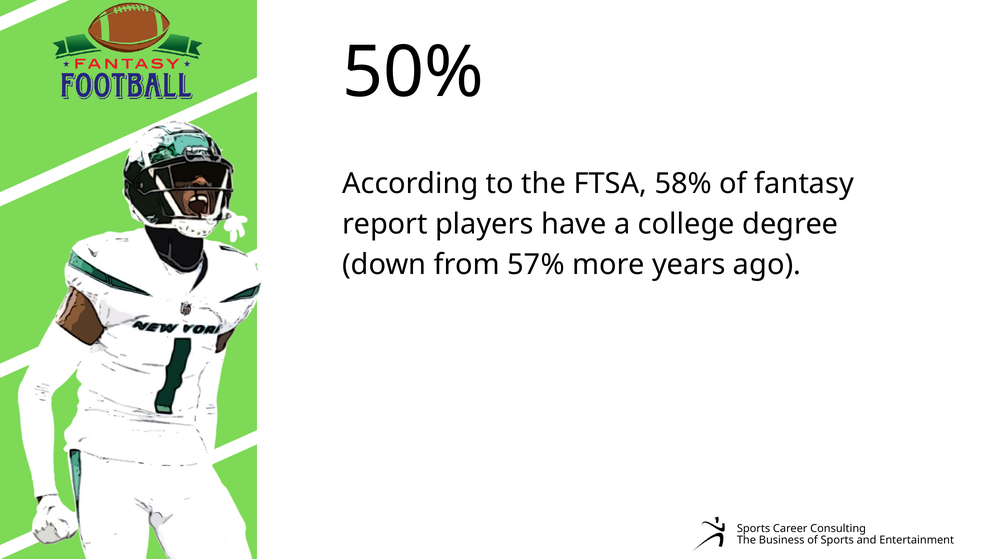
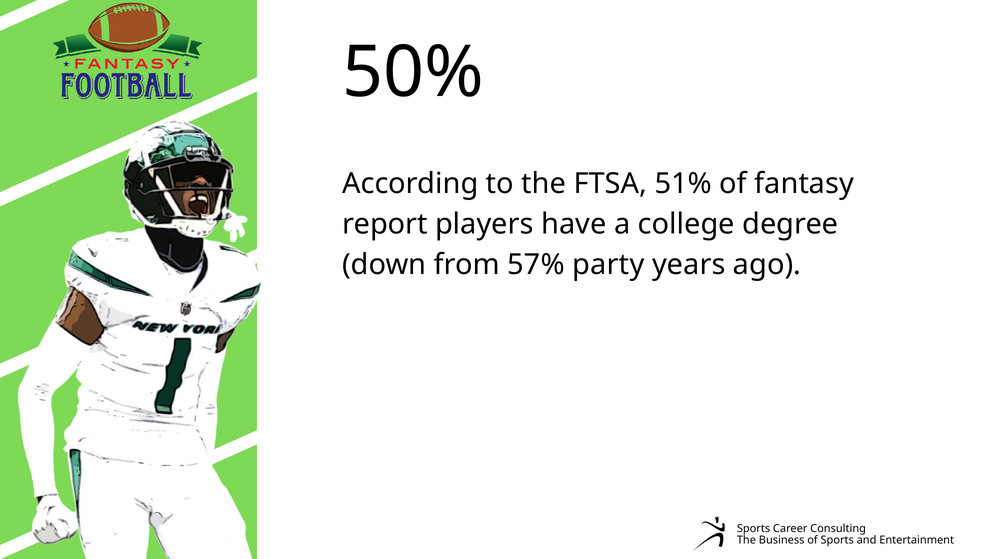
58%: 58% -> 51%
more: more -> party
